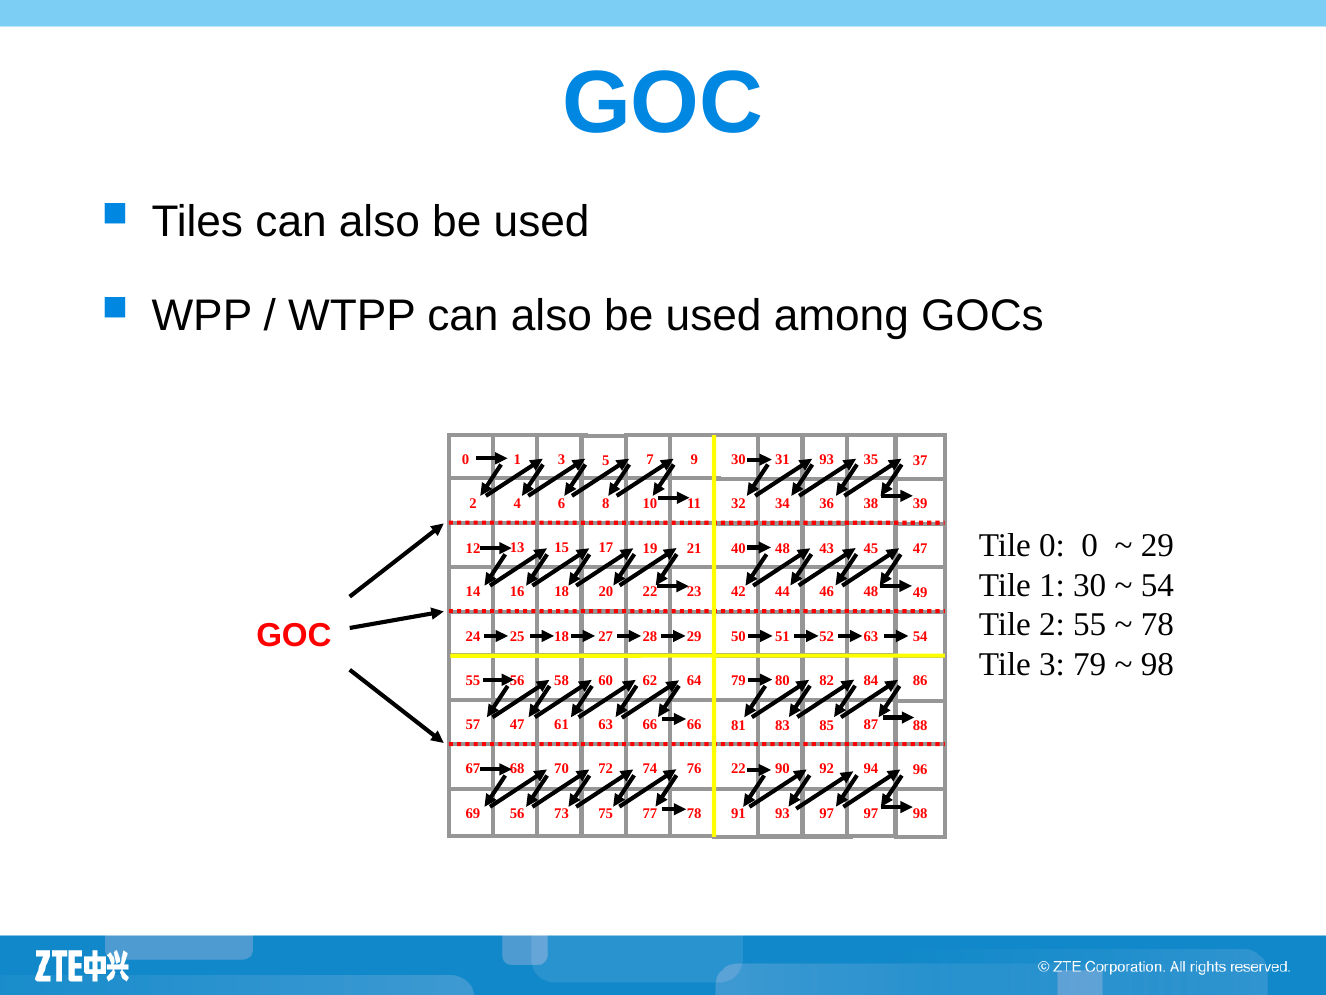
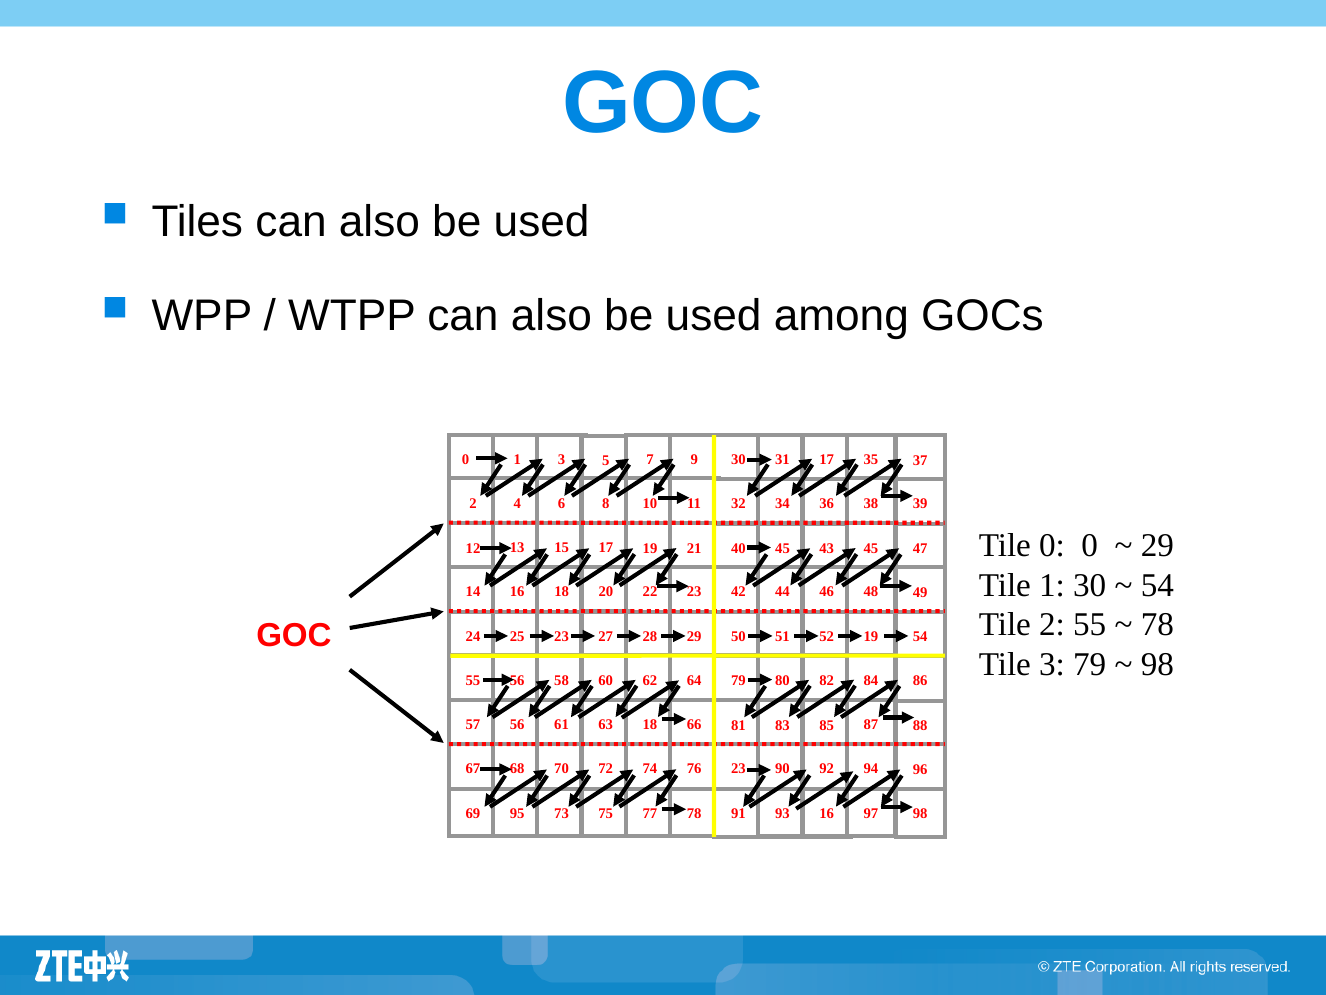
31 93: 93 -> 17
40 48: 48 -> 45
25 18: 18 -> 23
52 63: 63 -> 19
57 47: 47 -> 56
63 66: 66 -> 18
76 22: 22 -> 23
69 56: 56 -> 95
93 97: 97 -> 16
